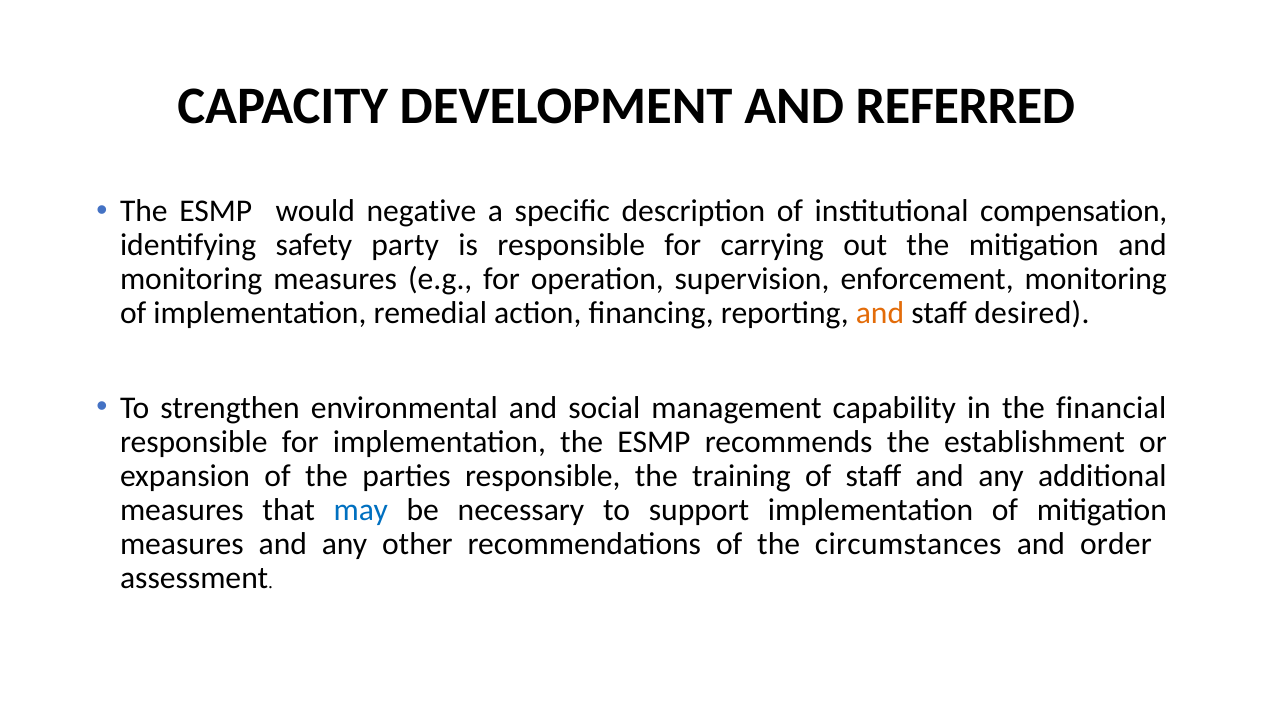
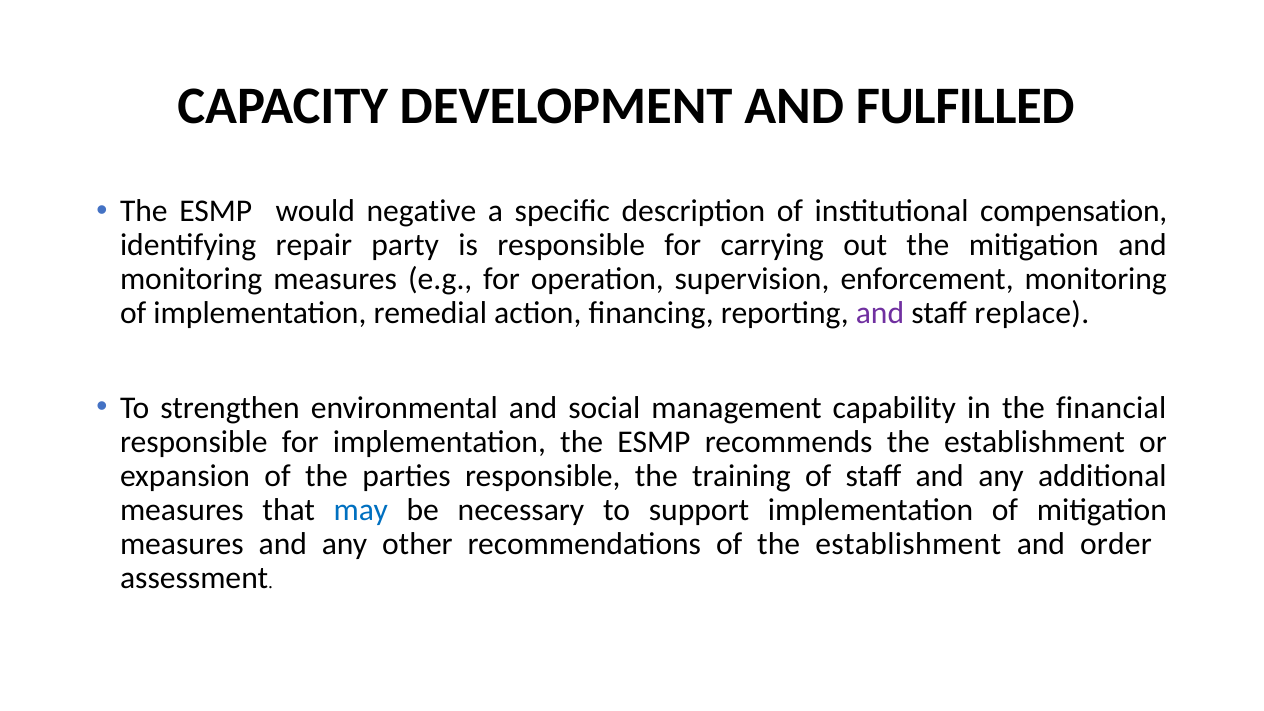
REFERRED: REFERRED -> FULFILLED
safety: safety -> repair
and at (880, 313) colour: orange -> purple
desired: desired -> replace
of the circumstances: circumstances -> establishment
